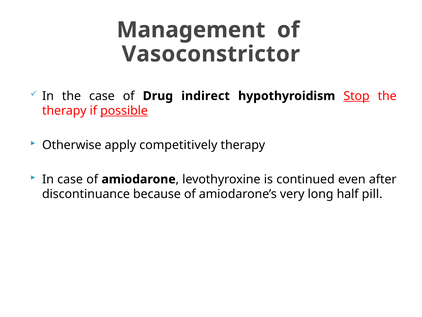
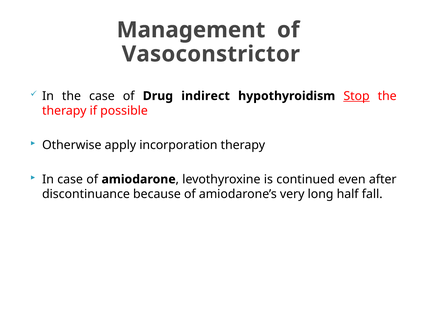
possible underline: present -> none
competitively: competitively -> incorporation
pill: pill -> fall
